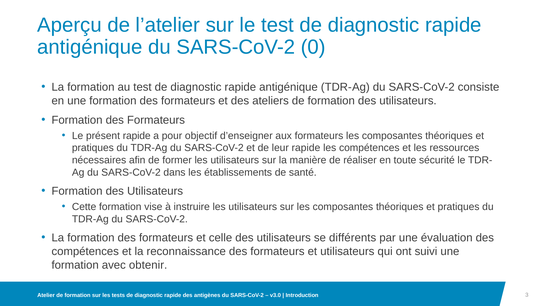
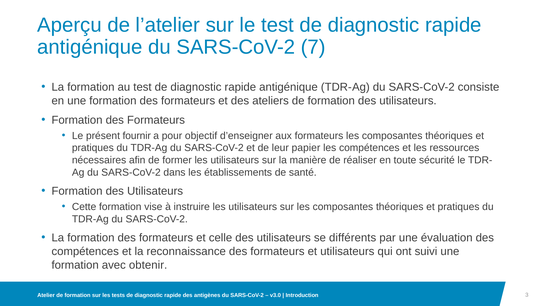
0: 0 -> 7
présent rapide: rapide -> fournir
leur rapide: rapide -> papier
